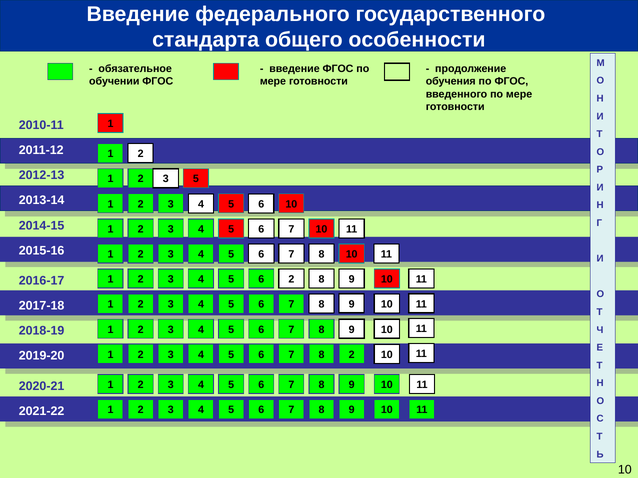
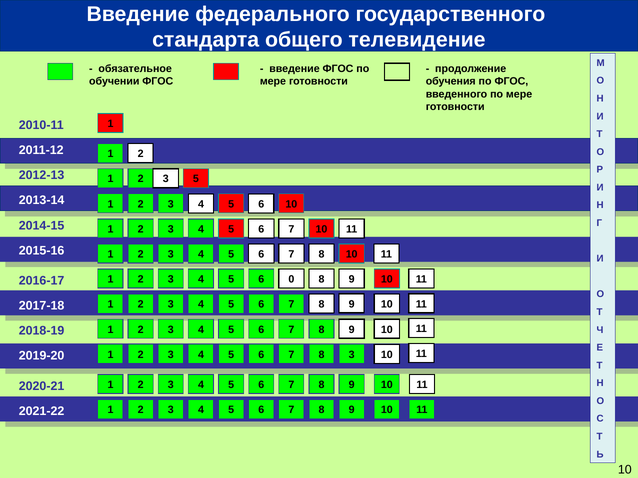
особенности: особенности -> телевидение
6 2: 2 -> 0
2 at (352, 355): 2 -> 3
